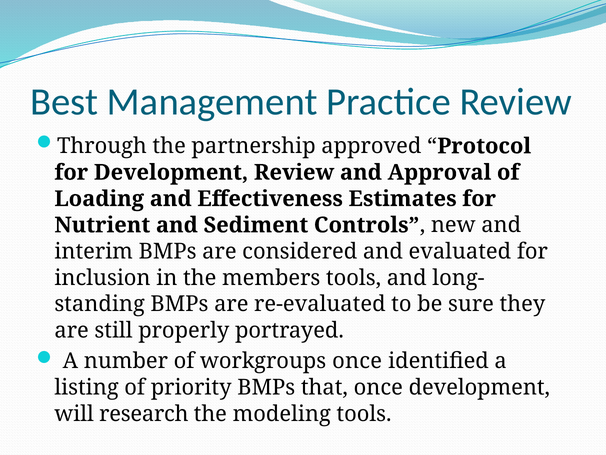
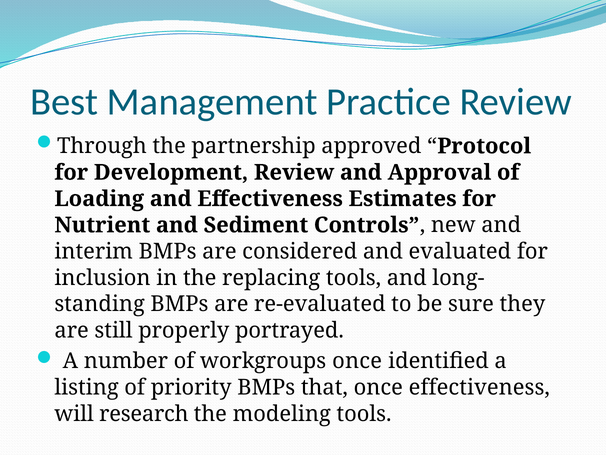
members: members -> replacing
once development: development -> effectiveness
